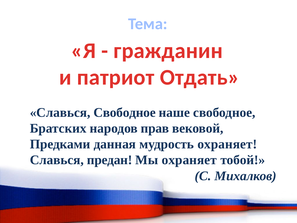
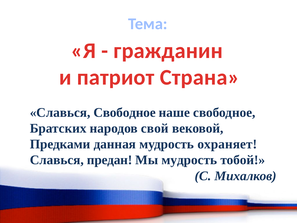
Отдать: Отдать -> Страна
прав: прав -> свой
Мы охраняет: охраняет -> мудрость
